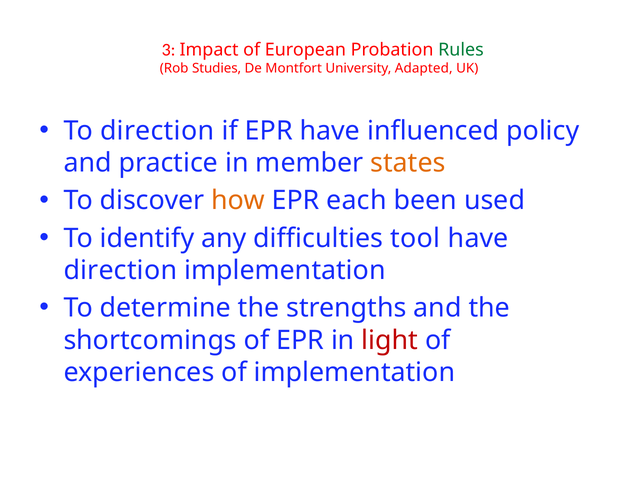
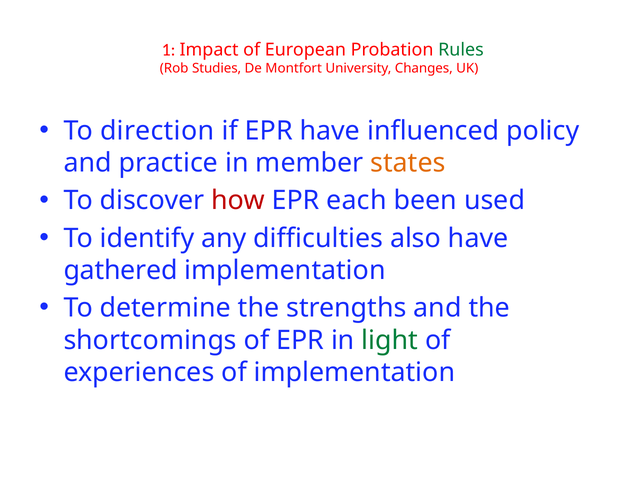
3: 3 -> 1
Adapted: Adapted -> Changes
how colour: orange -> red
tool: tool -> also
direction at (120, 270): direction -> gathered
light colour: red -> green
